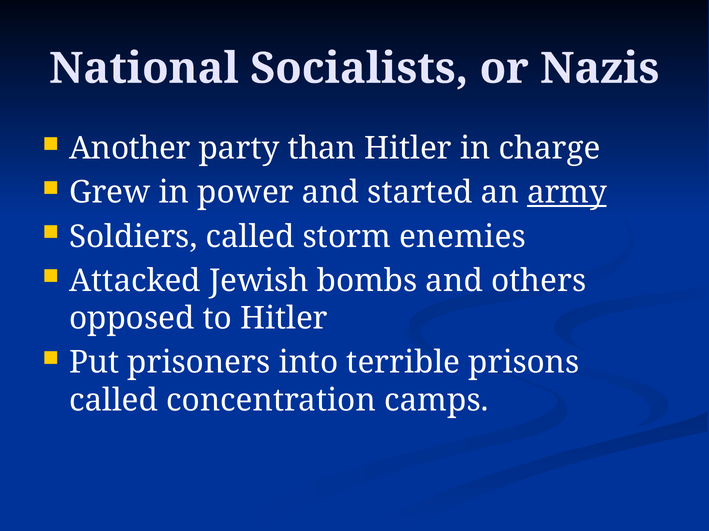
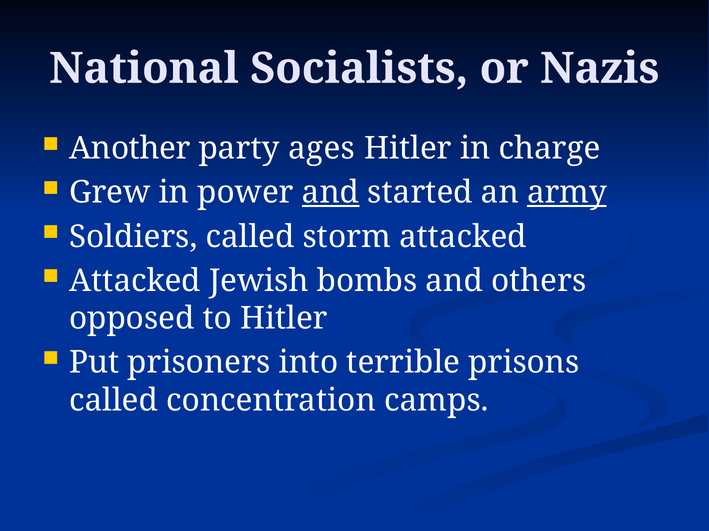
than: than -> ages
and at (331, 193) underline: none -> present
storm enemies: enemies -> attacked
